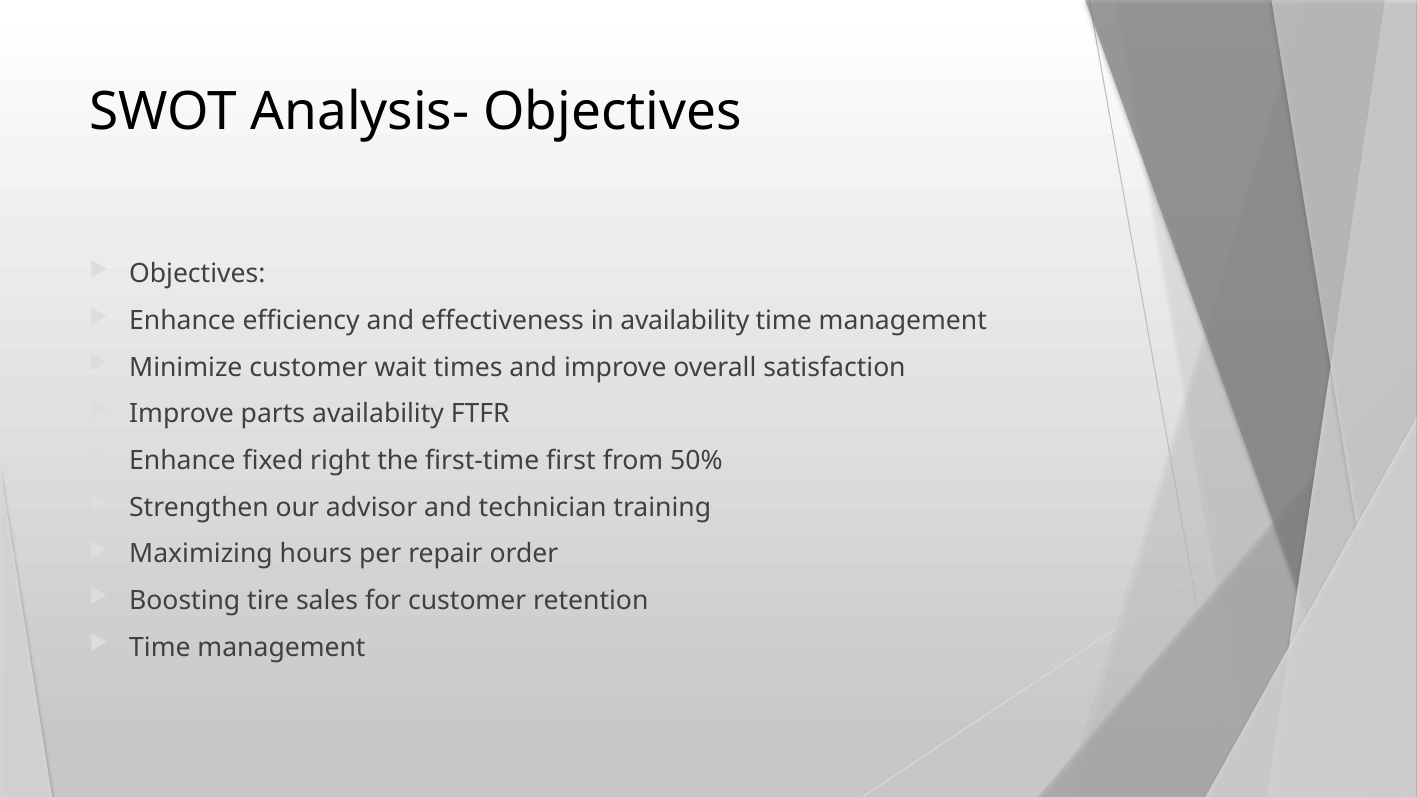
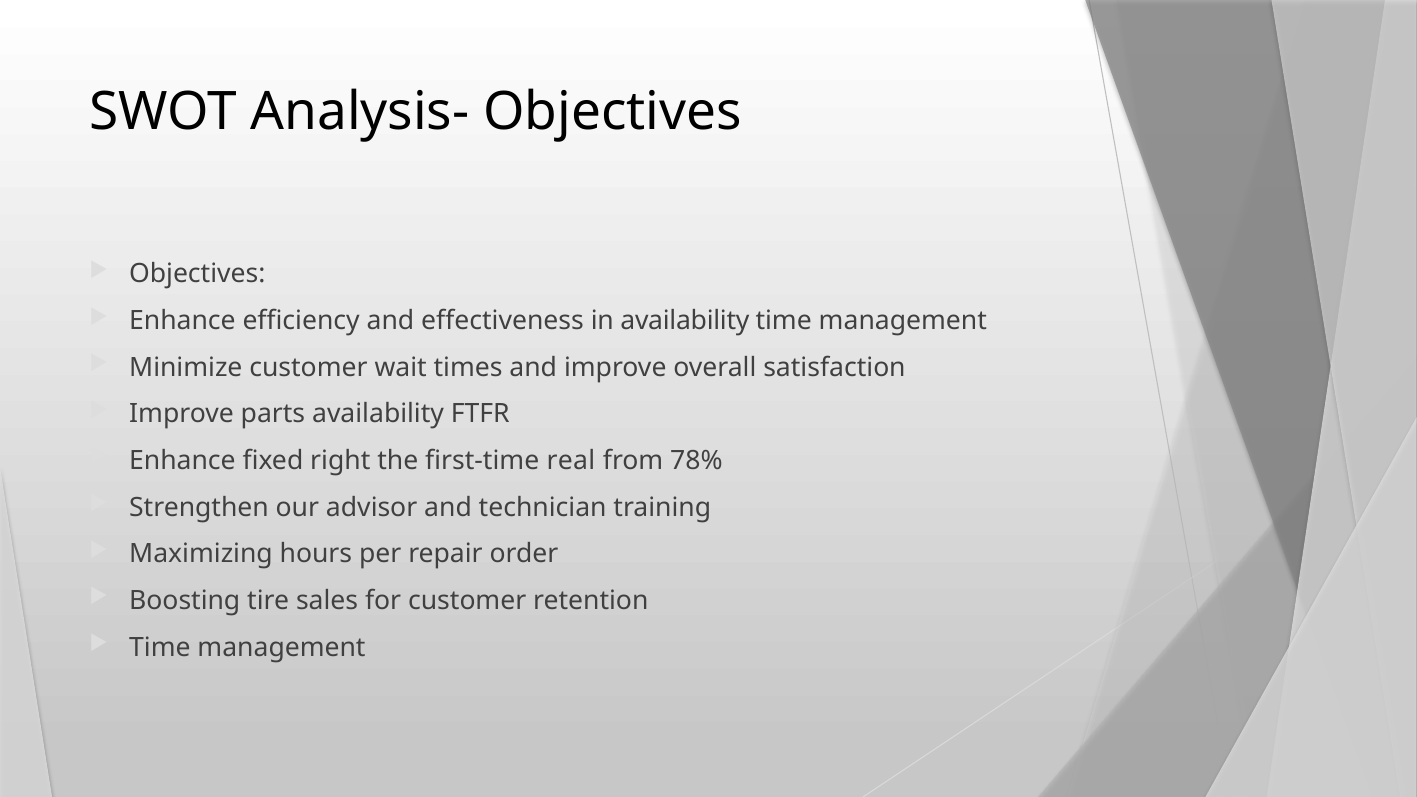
first: first -> real
50%: 50% -> 78%
